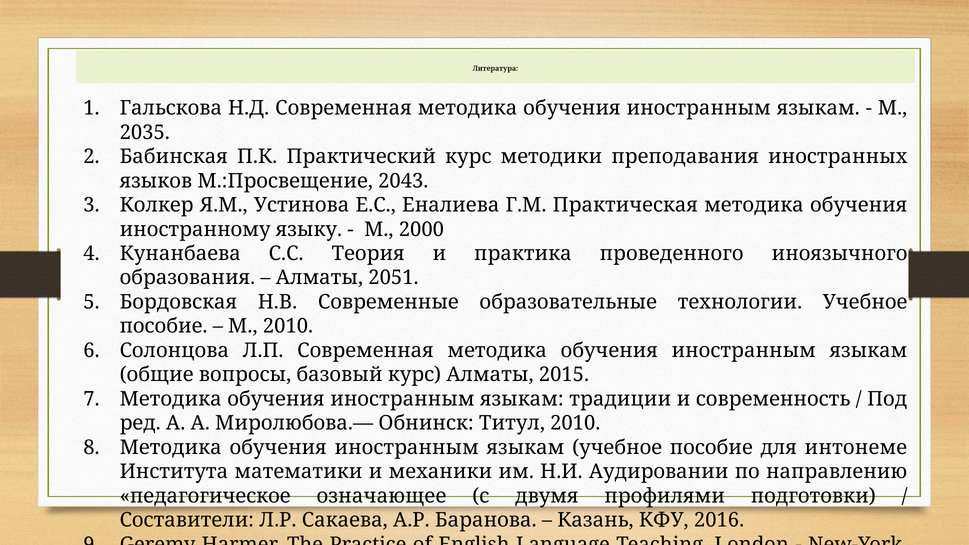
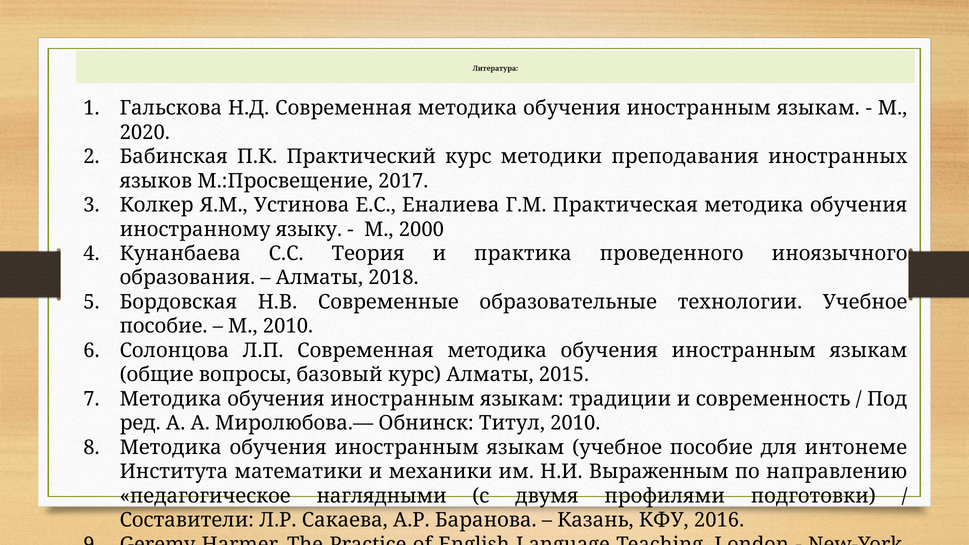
2035: 2035 -> 2020
2043: 2043 -> 2017
2051: 2051 -> 2018
Аудировании: Аудировании -> Выраженным
означающее: означающее -> наглядными
